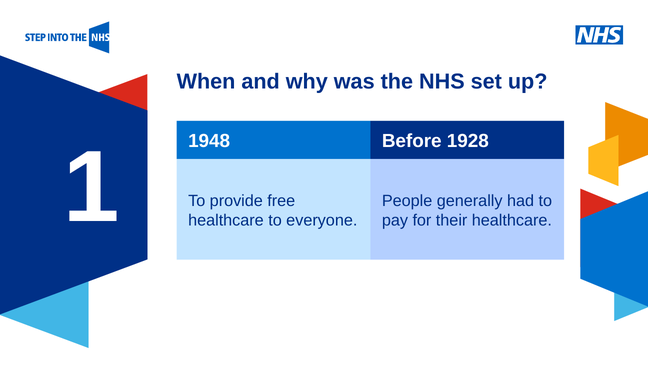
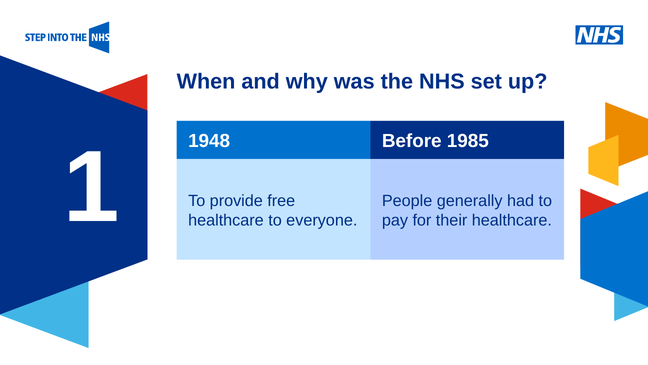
1928: 1928 -> 1985
